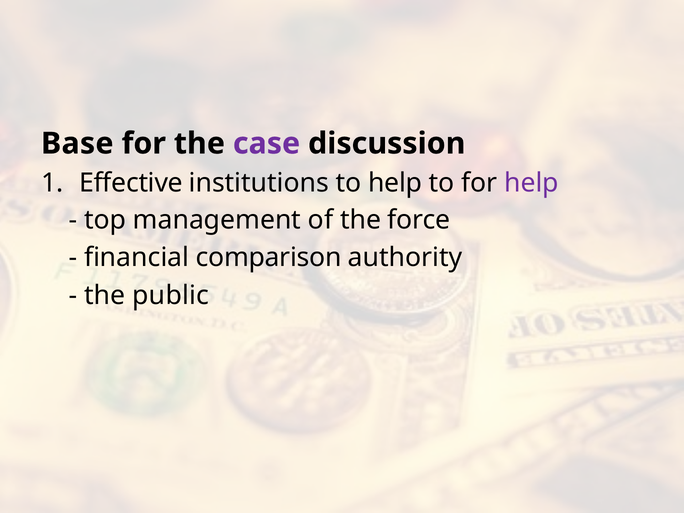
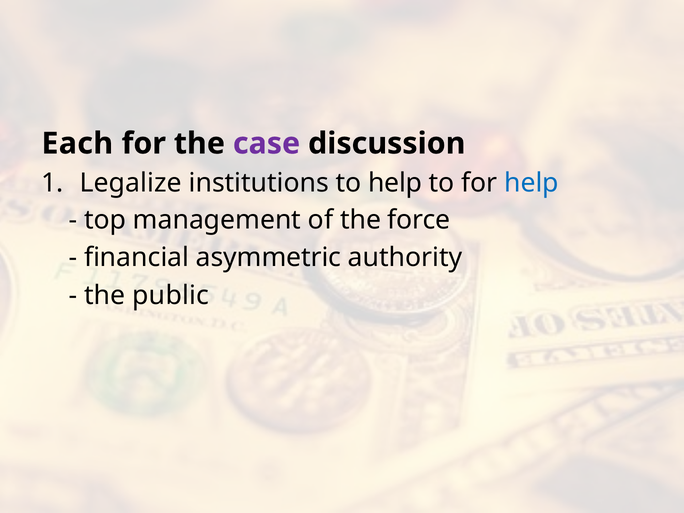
Base: Base -> Each
Effective: Effective -> Legalize
help at (532, 183) colour: purple -> blue
comparison: comparison -> asymmetric
